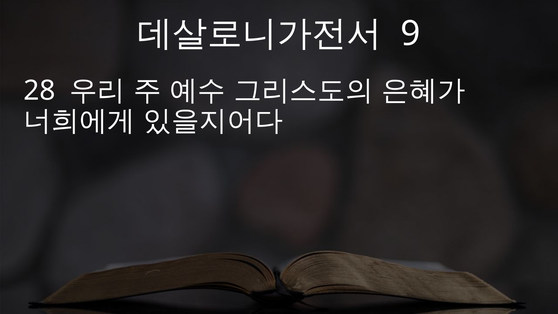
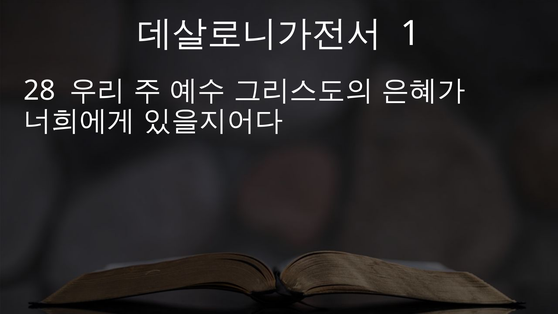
9: 9 -> 1
